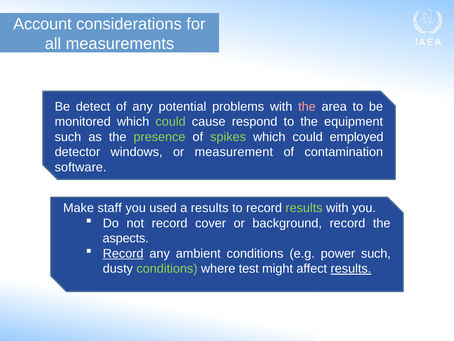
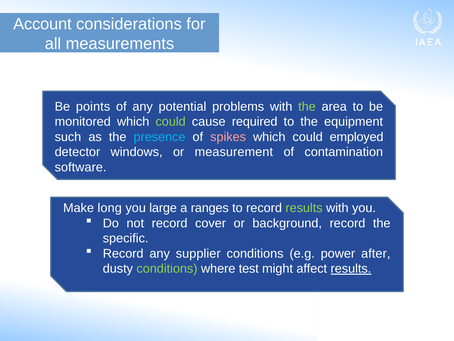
detect: detect -> points
the at (307, 106) colour: pink -> light green
respond: respond -> required
presence colour: light green -> light blue
spikes colour: light green -> pink
staff: staff -> long
used: used -> large
a results: results -> ranges
aspects: aspects -> specific
Record at (123, 253) underline: present -> none
ambient: ambient -> supplier
power such: such -> after
